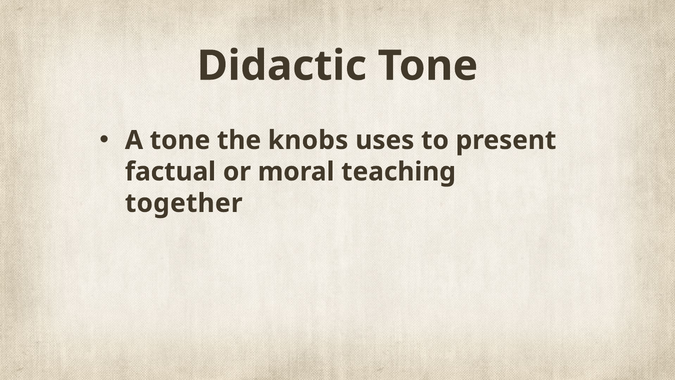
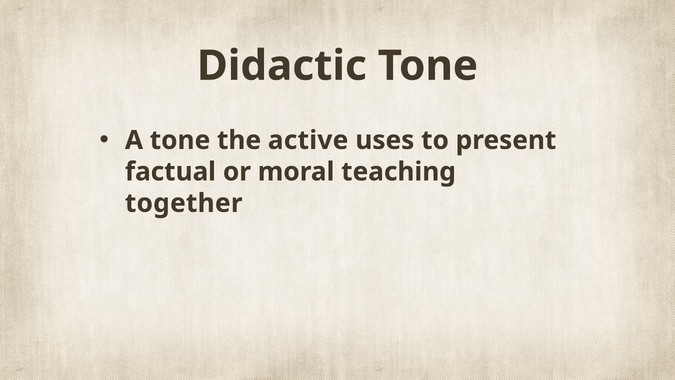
knobs: knobs -> active
